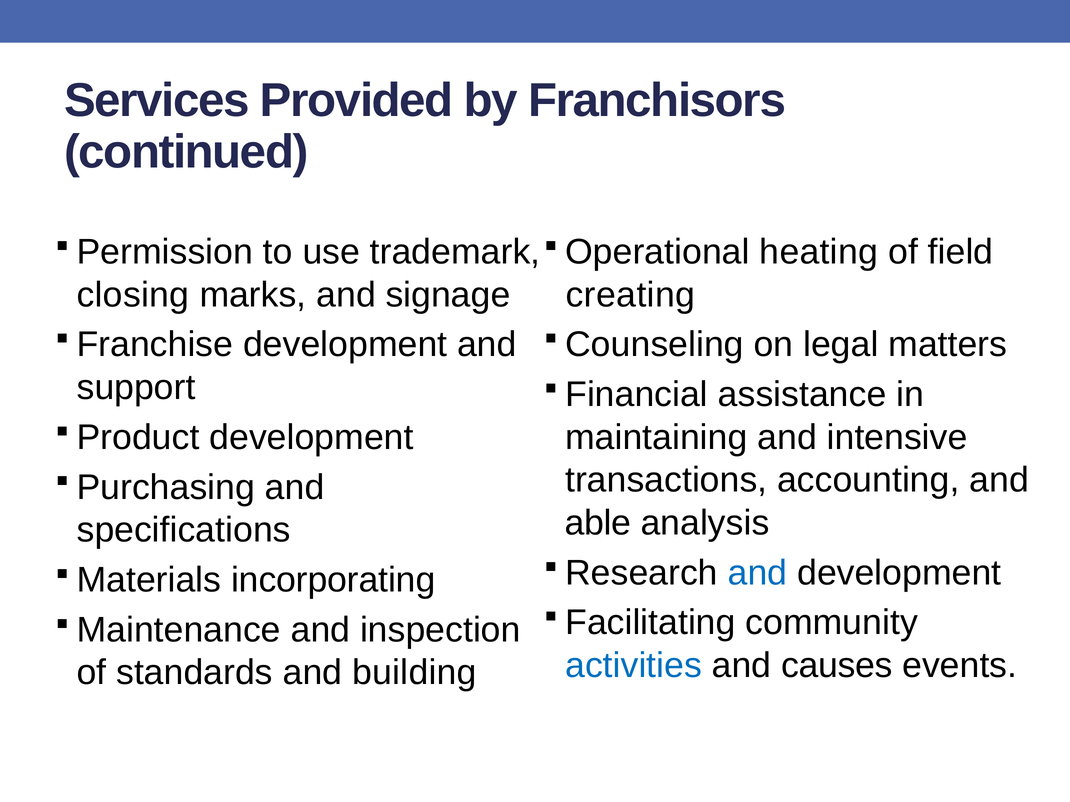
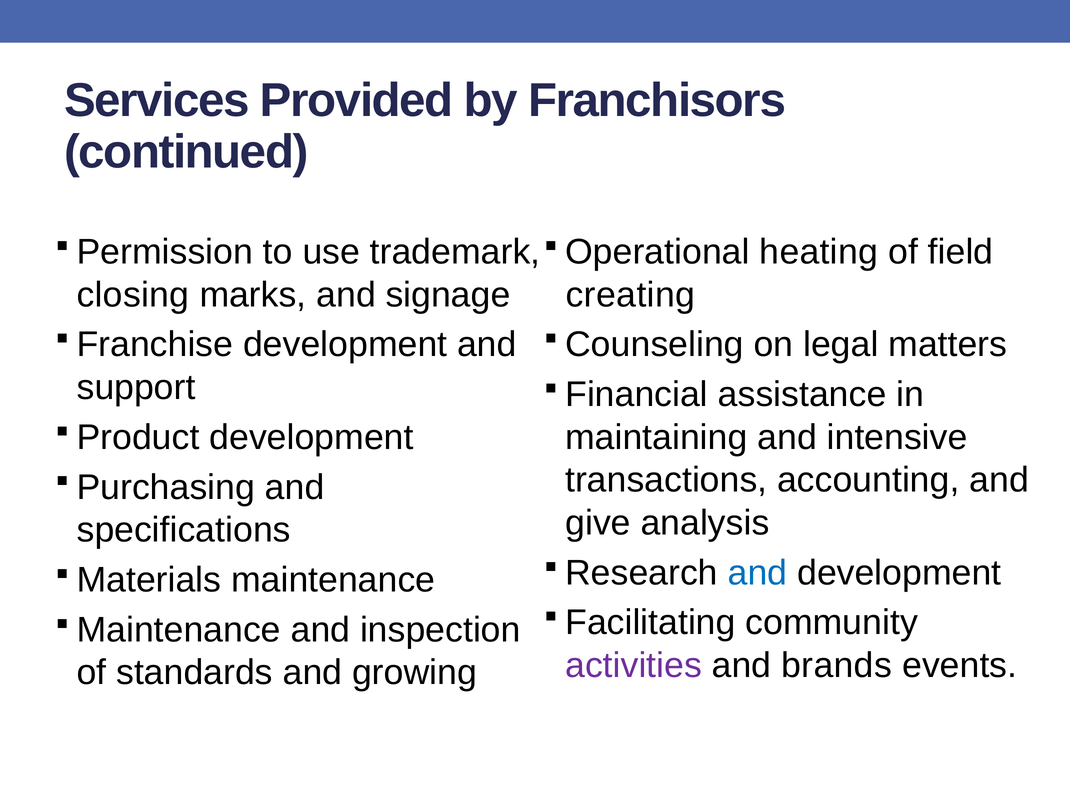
able: able -> give
incorporating: incorporating -> maintenance
activities colour: blue -> purple
causes: causes -> brands
building: building -> growing
